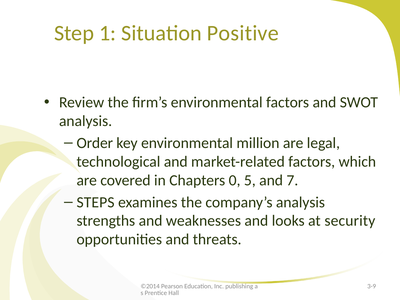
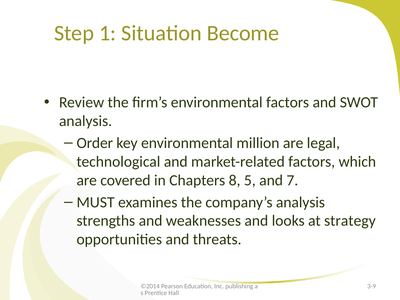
Positive: Positive -> Become
0: 0 -> 8
STEPS: STEPS -> MUST
security: security -> strategy
